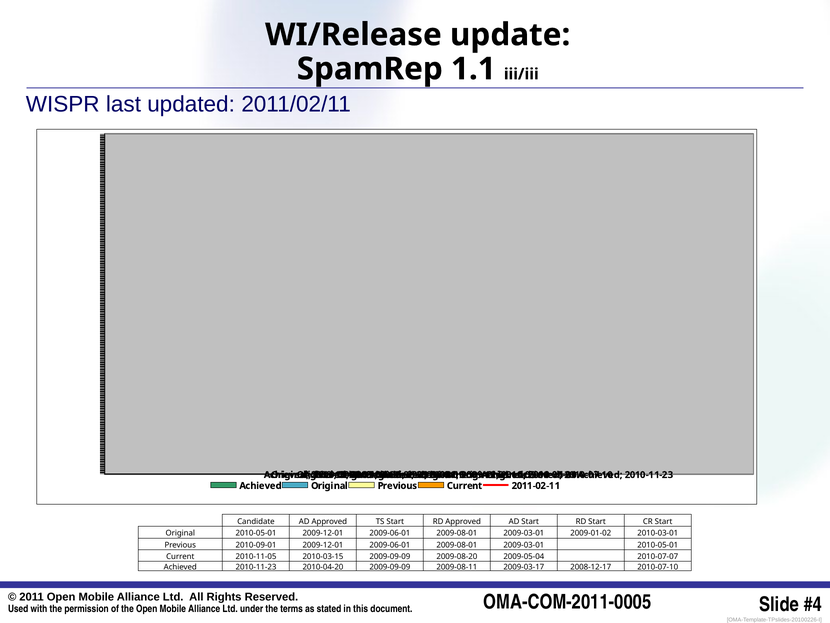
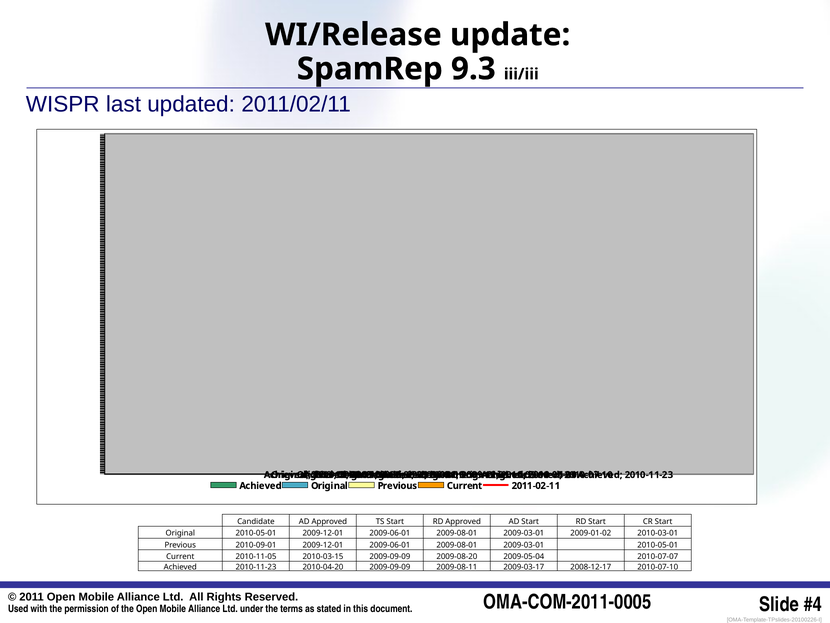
1.1: 1.1 -> 9.3
